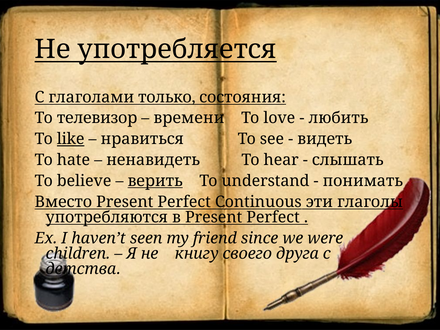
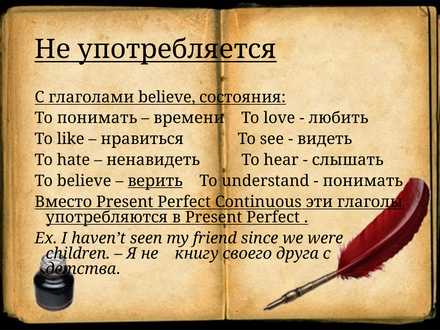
глаголами только: только -> believe
To телевизор: телевизор -> понимать
like underline: present -> none
